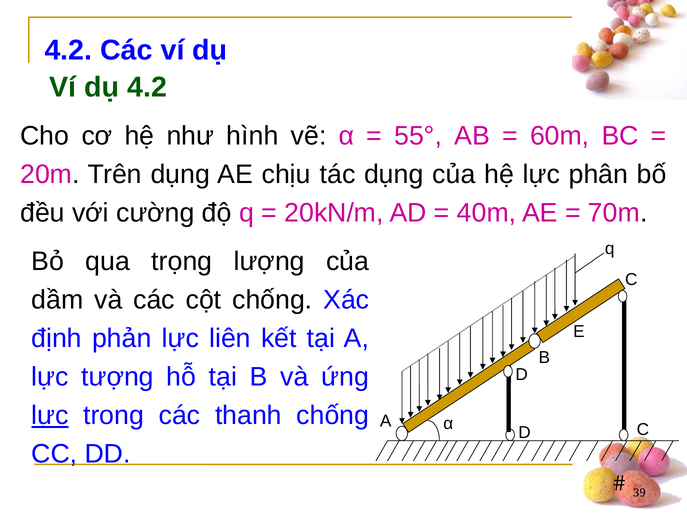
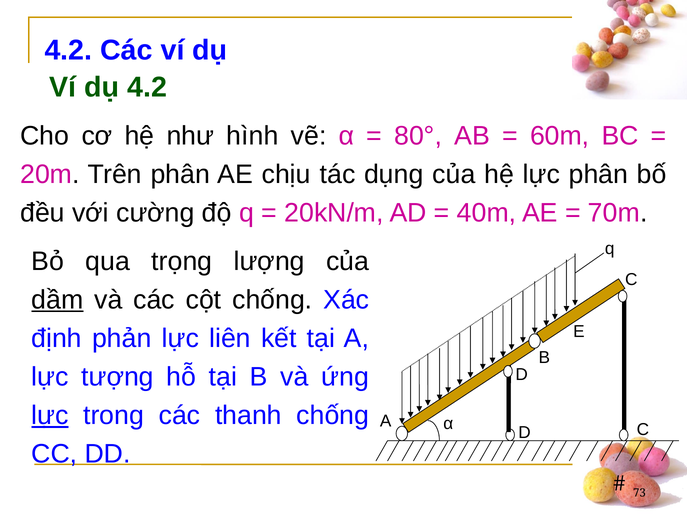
55°: 55° -> 80°
Trên dụng: dụng -> phân
dầm underline: none -> present
39: 39 -> 73
